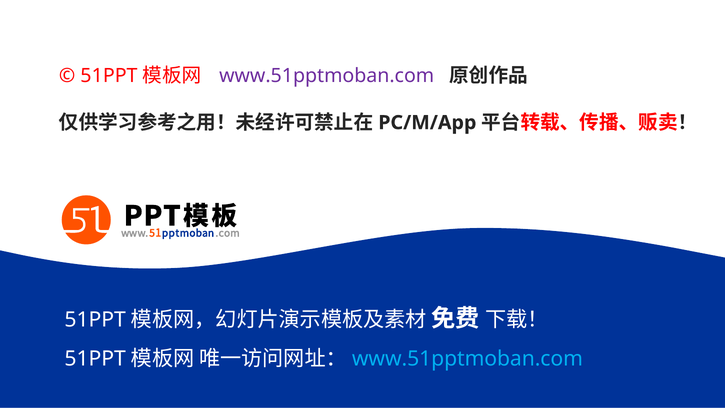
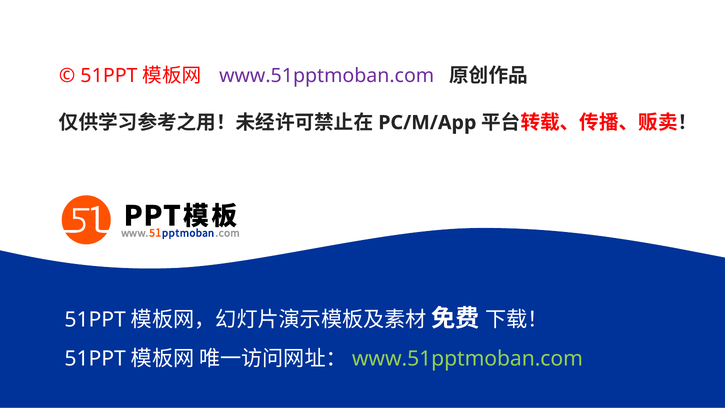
www.51pptmoban.com at (467, 358) colour: light blue -> light green
